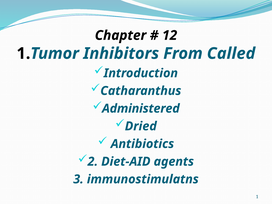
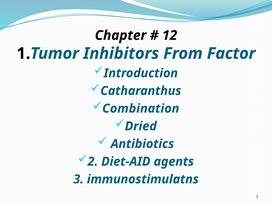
Called: Called -> Factor
Administered: Administered -> Combination
